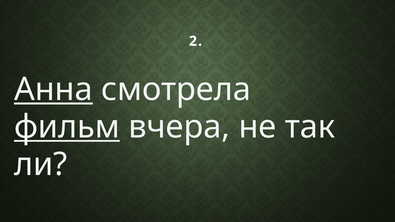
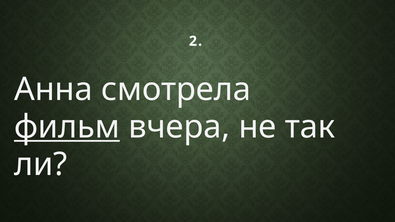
Анна underline: present -> none
